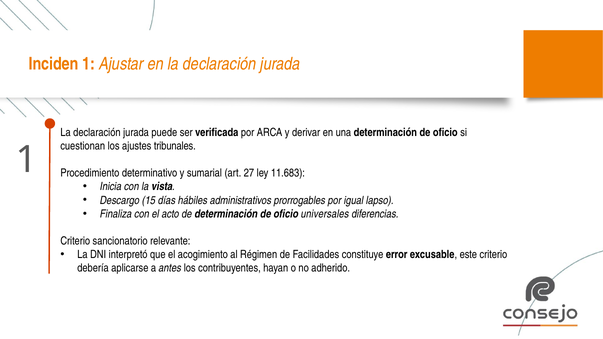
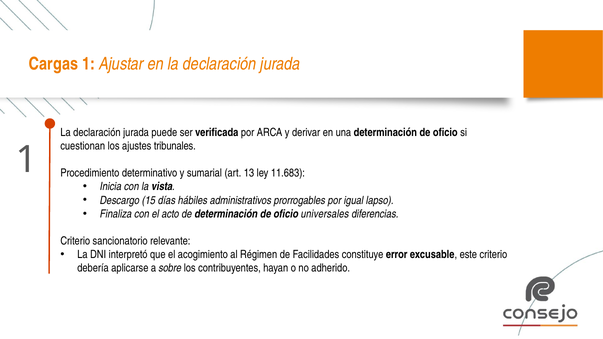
Inciden: Inciden -> Cargas
27: 27 -> 13
antes: antes -> sobre
